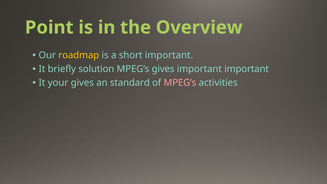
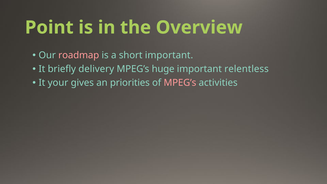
roadmap colour: yellow -> pink
solution: solution -> delivery
MPEG’s gives: gives -> huge
important important: important -> relentless
standard: standard -> priorities
